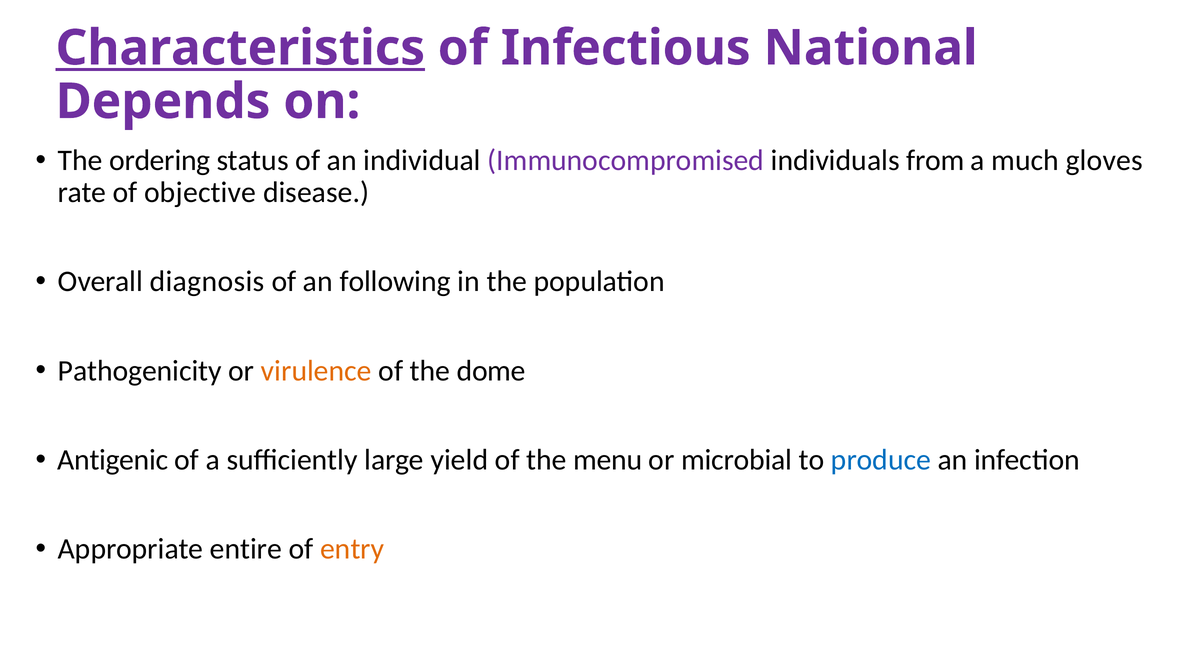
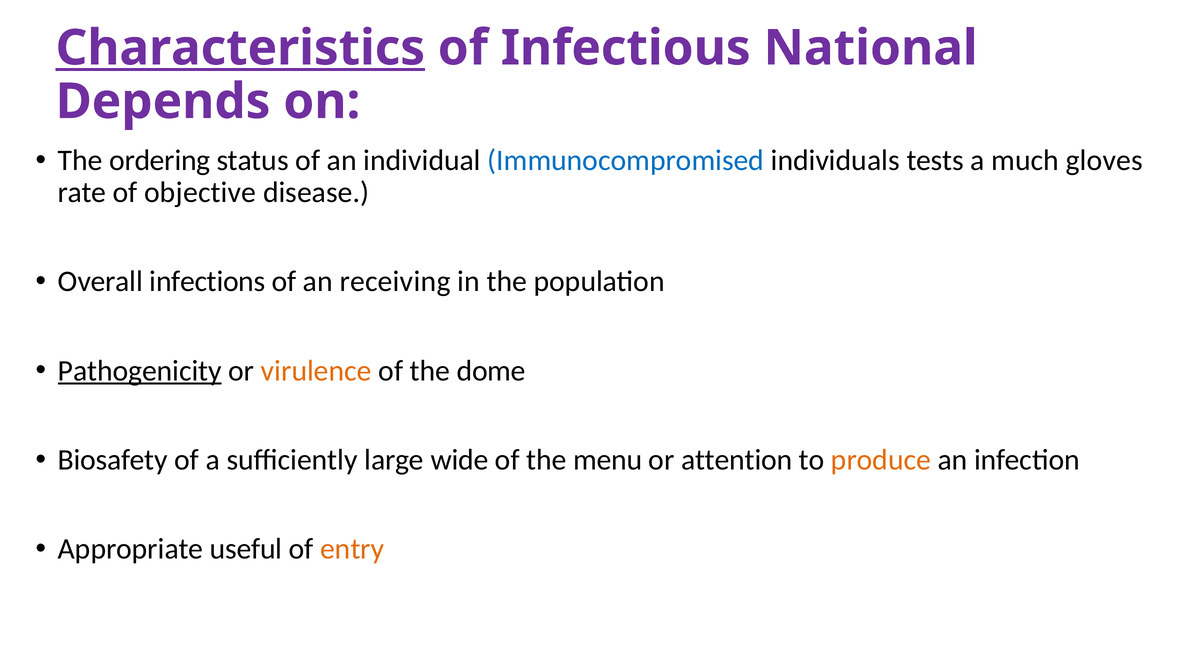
Immunocompromised colour: purple -> blue
from: from -> tests
diagnosis: diagnosis -> infections
following: following -> receiving
Pathogenicity underline: none -> present
Antigenic: Antigenic -> Biosafety
yield: yield -> wide
microbial: microbial -> attention
produce colour: blue -> orange
entire: entire -> useful
